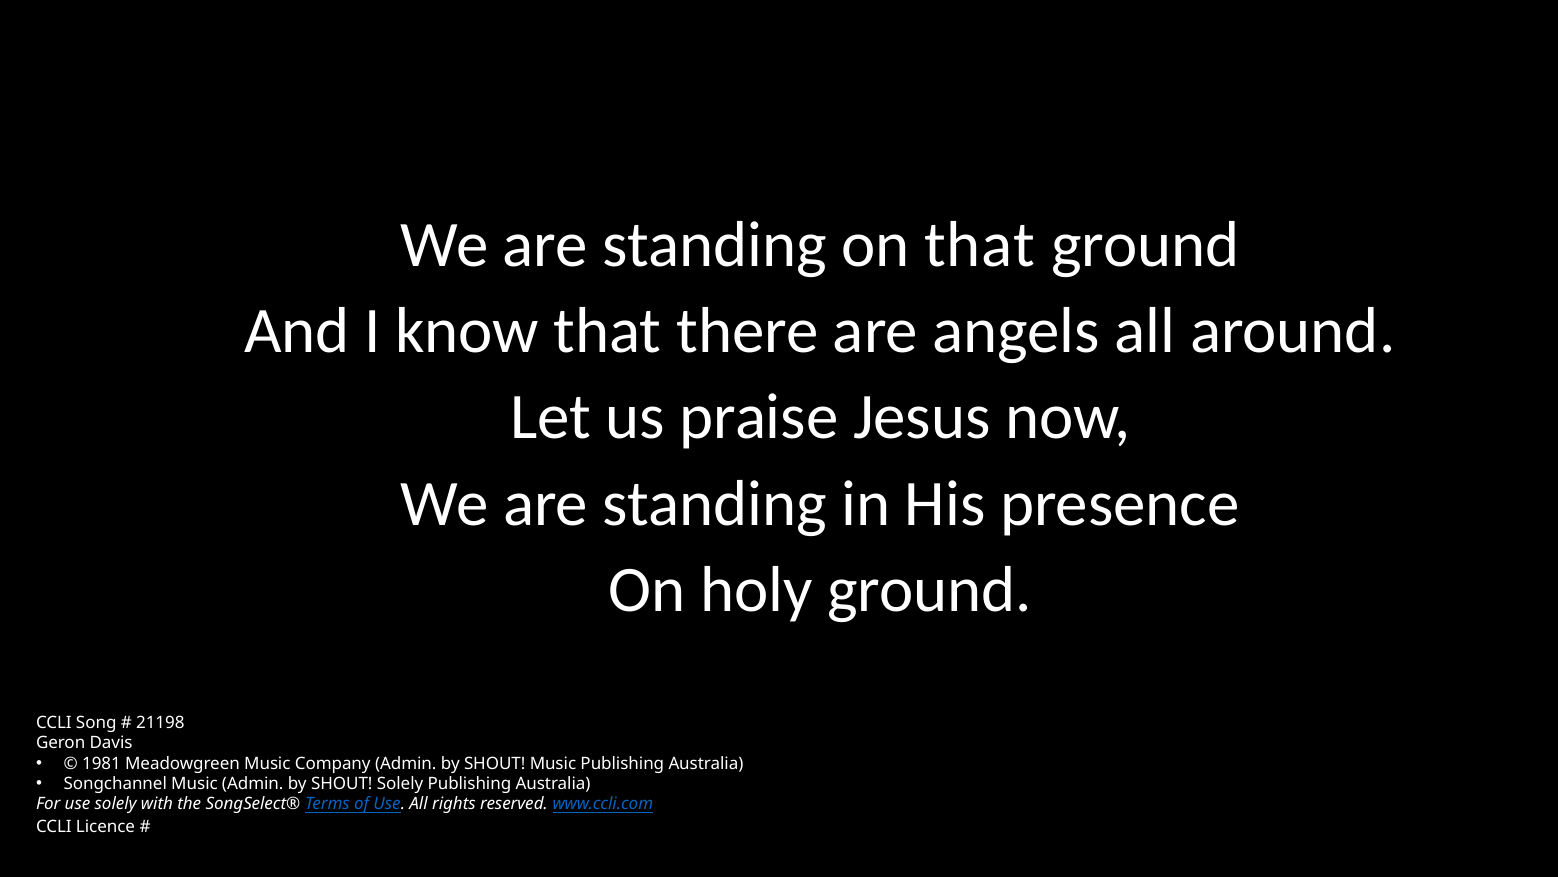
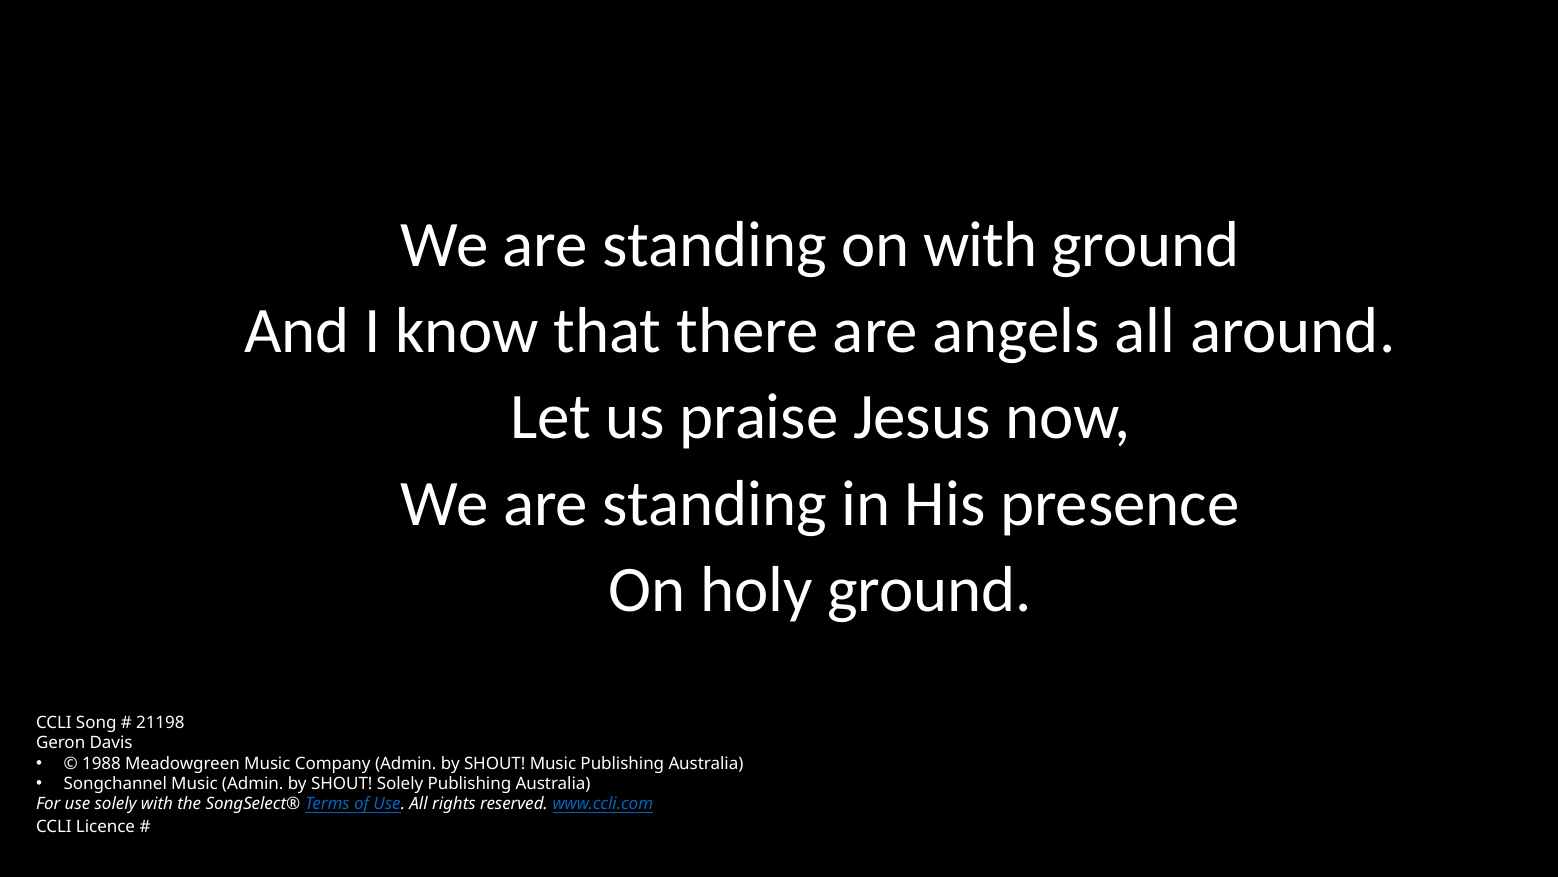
on that: that -> with
1981: 1981 -> 1988
